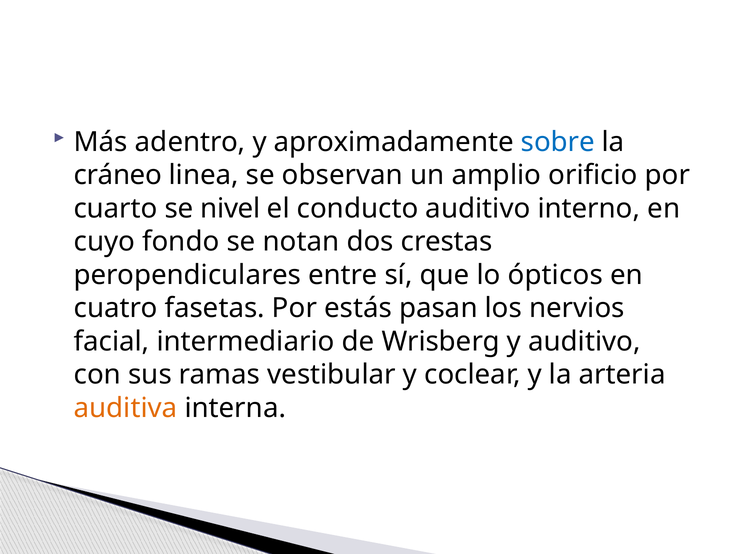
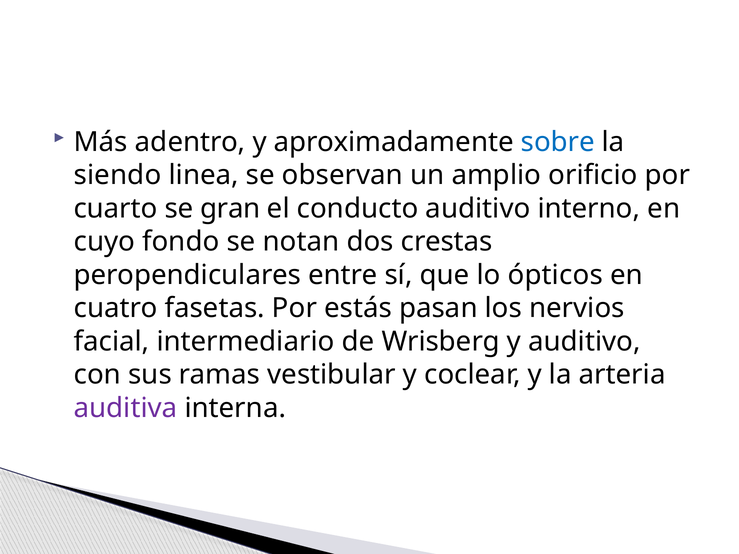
cráneo: cráneo -> siendo
nivel: nivel -> gran
auditiva colour: orange -> purple
